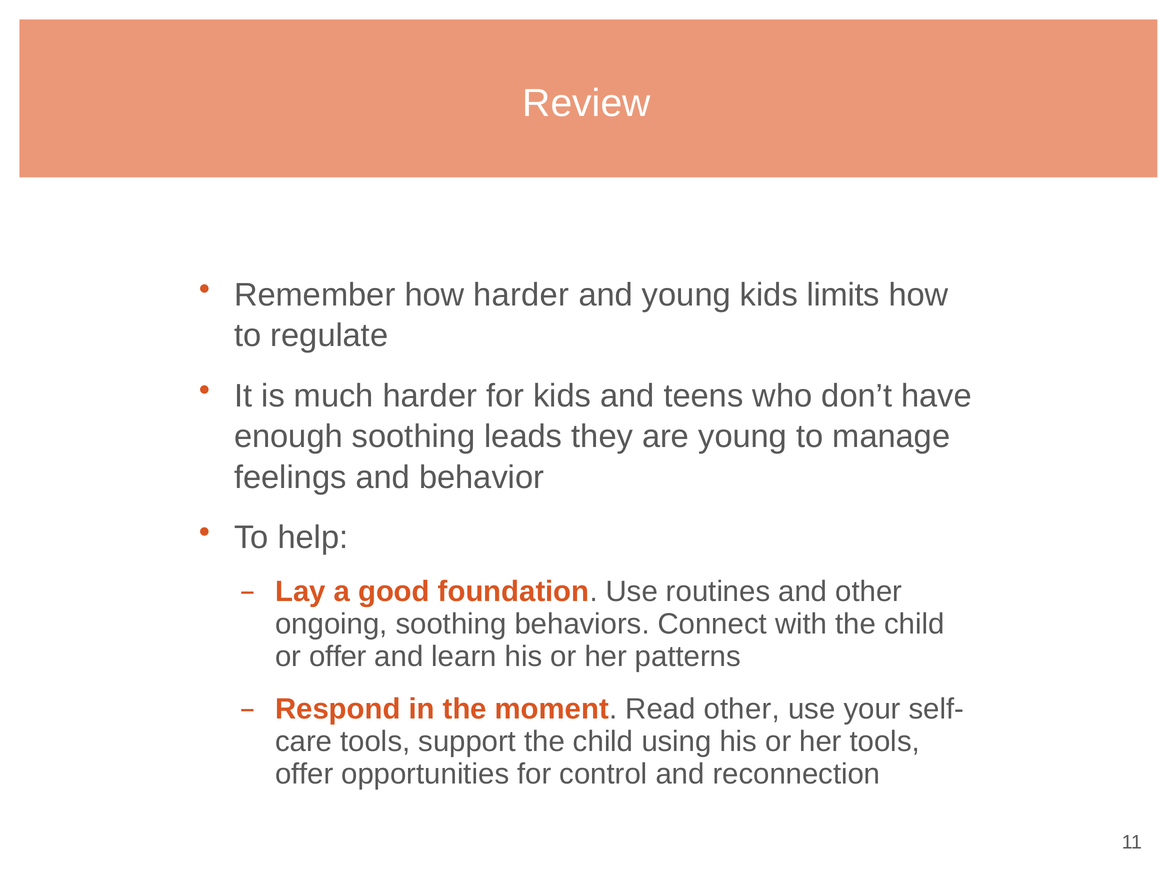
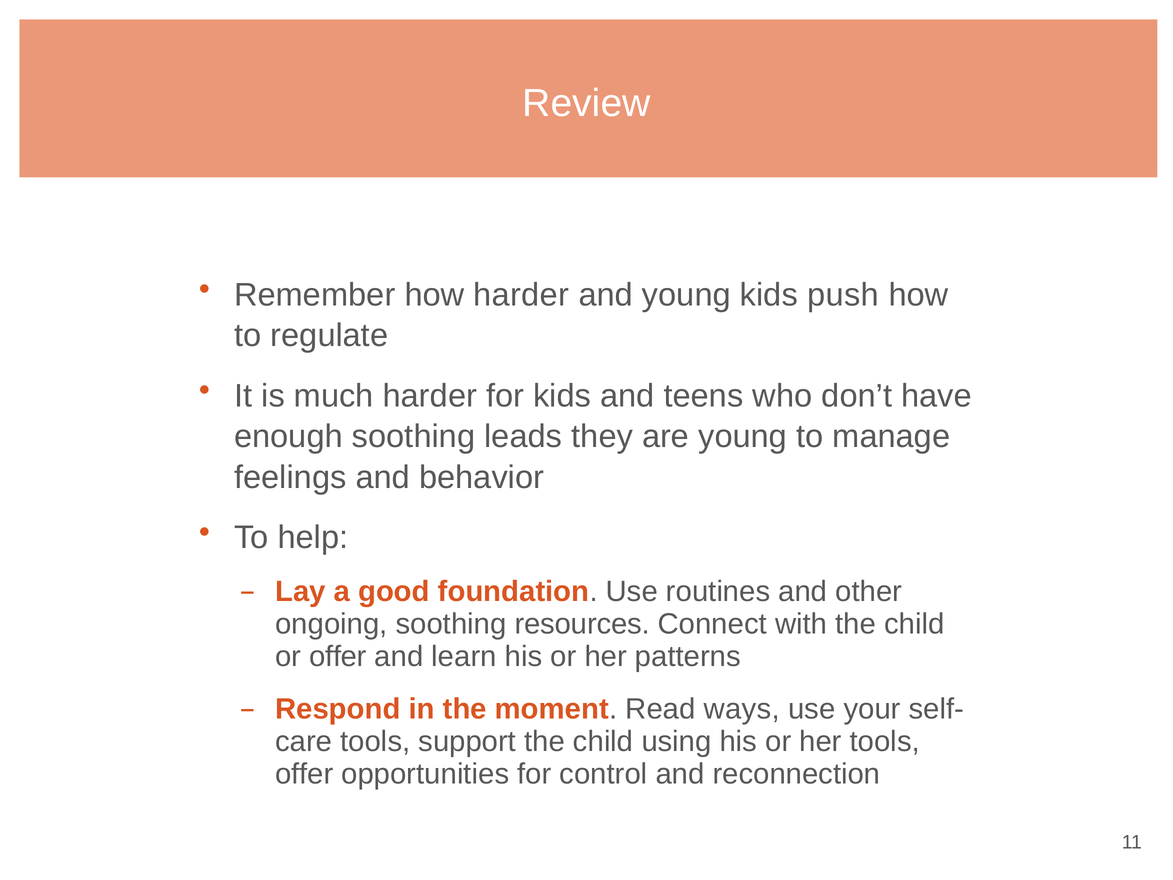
limits: limits -> push
behaviors: behaviors -> resources
Read other: other -> ways
